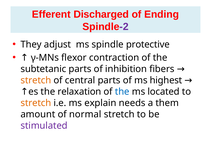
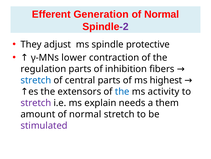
Discharged: Discharged -> Generation
Ending at (162, 14): Ending -> Normal
flexor: flexor -> lower
subtetanic: subtetanic -> regulation
stretch at (36, 80) colour: orange -> blue
relaxation: relaxation -> extensors
located: located -> activity
stretch at (36, 102) colour: orange -> purple
